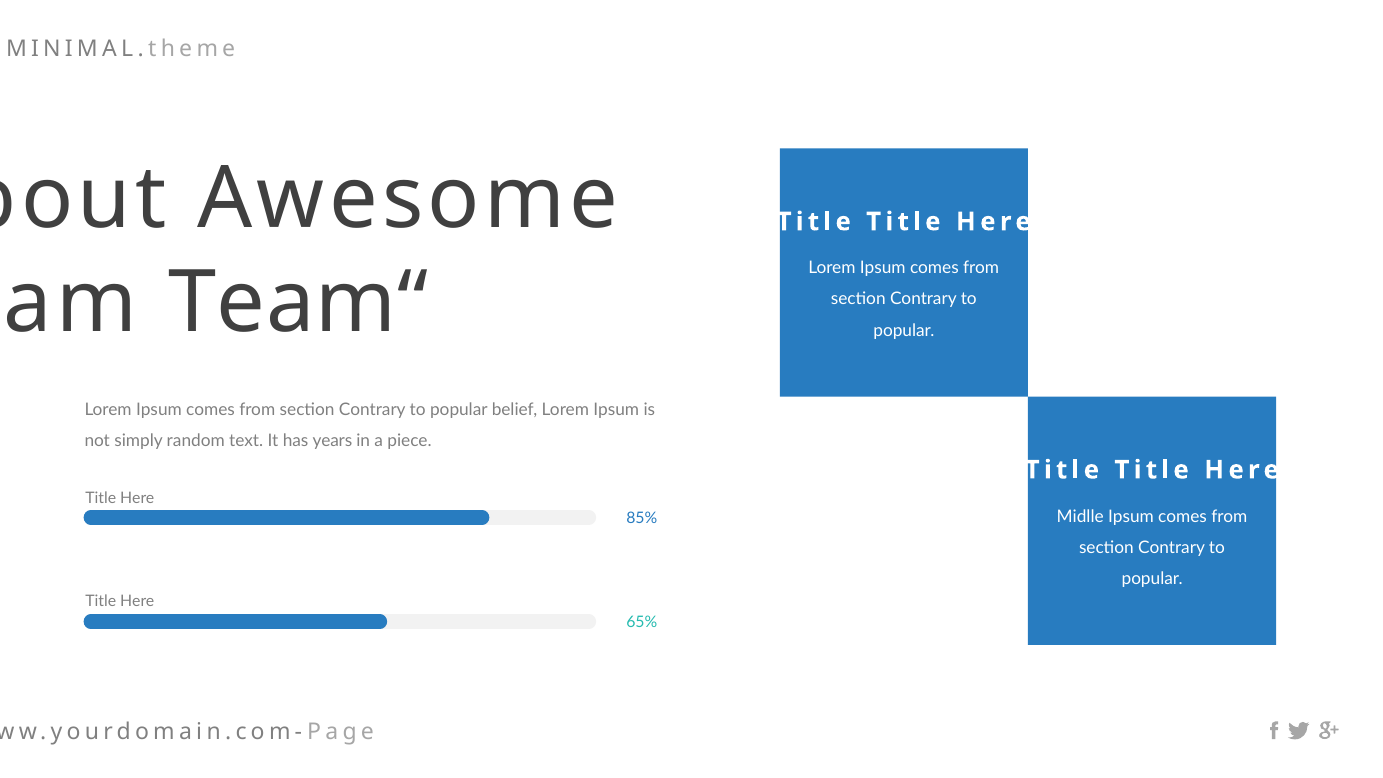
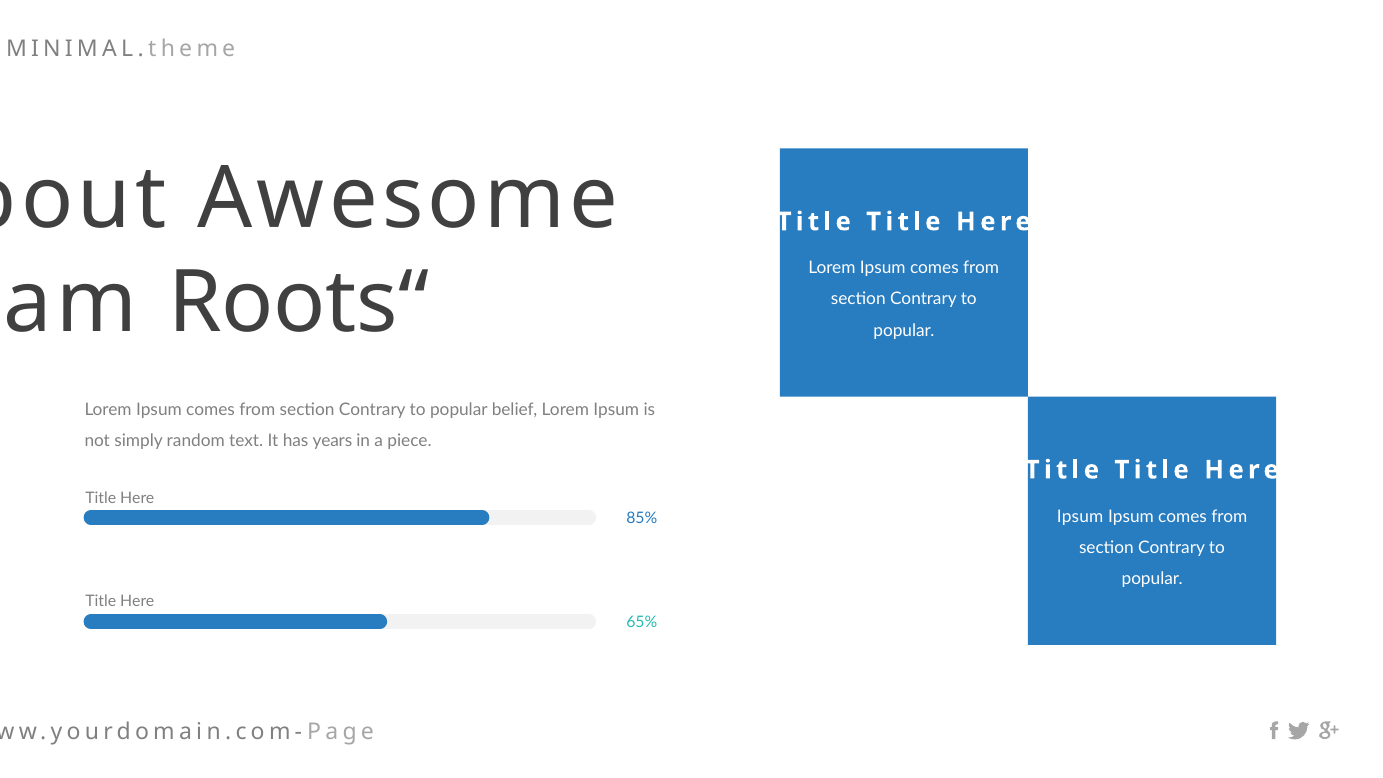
Team“: Team“ -> Roots“
Midlle at (1080, 516): Midlle -> Ipsum
